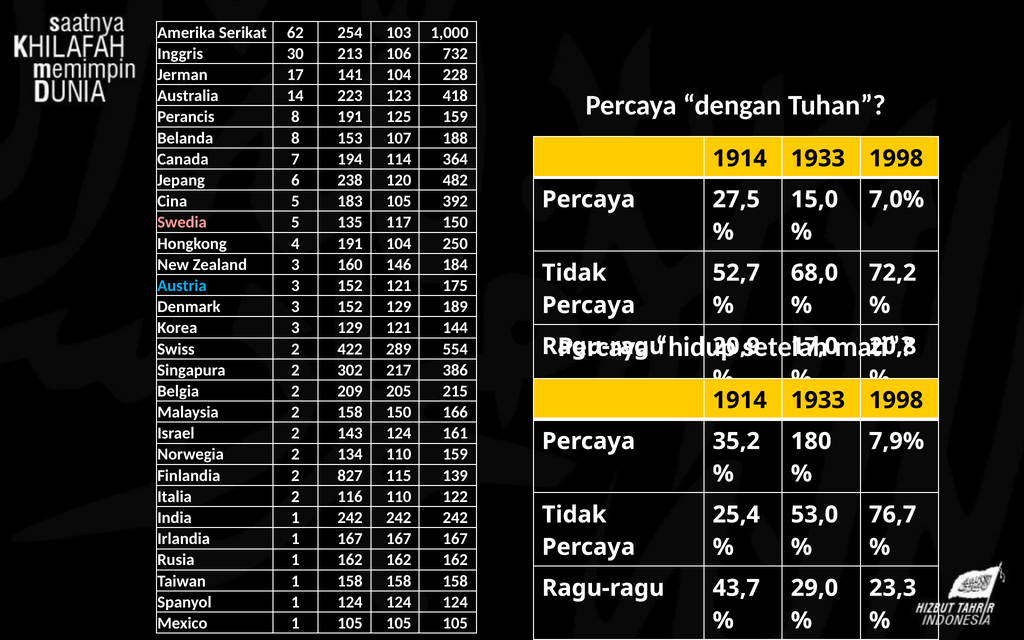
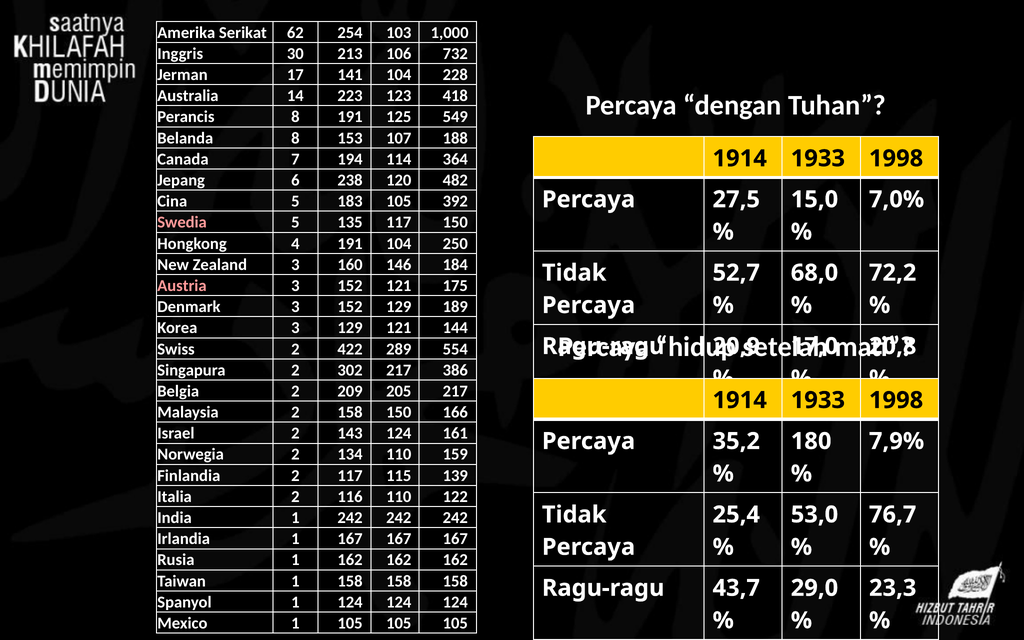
125 159: 159 -> 549
Austria colour: light blue -> pink
205 215: 215 -> 217
2 827: 827 -> 117
